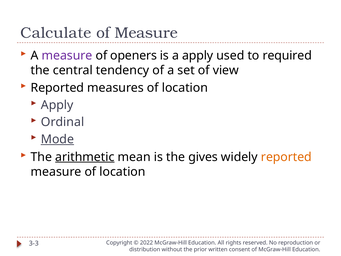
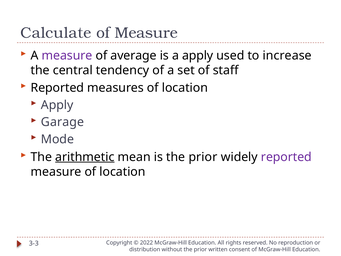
openers: openers -> average
required: required -> increase
view: view -> staff
Ordinal: Ordinal -> Garage
Mode underline: present -> none
is the gives: gives -> prior
reported at (286, 157) colour: orange -> purple
